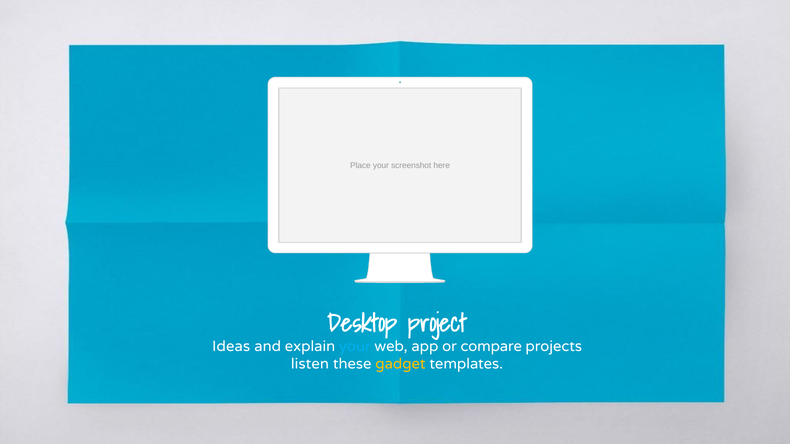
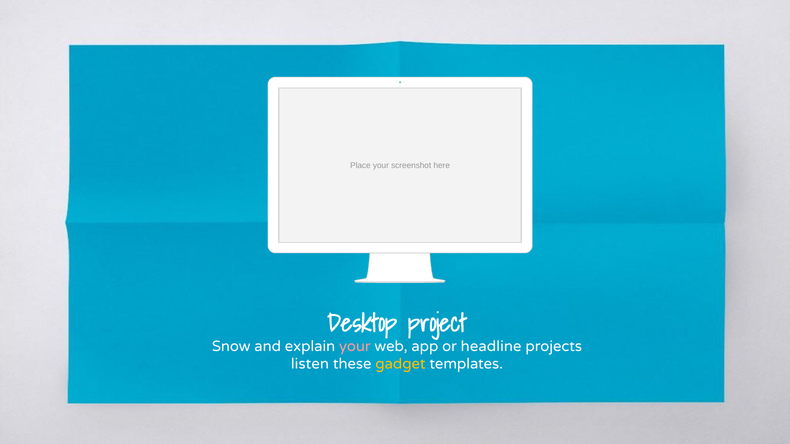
Ideas: Ideas -> Snow
your at (355, 346) colour: light blue -> pink
compare: compare -> headline
